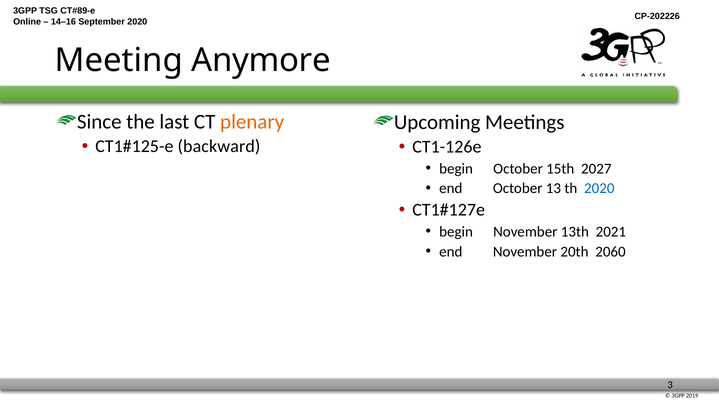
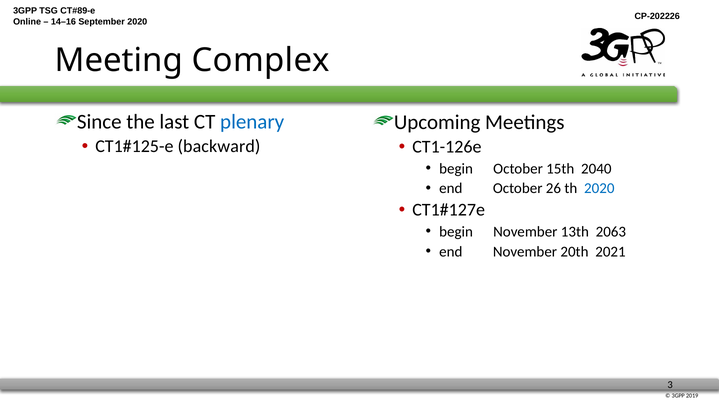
Anymore: Anymore -> Complex
plenary colour: orange -> blue
2027: 2027 -> 2040
13: 13 -> 26
2021: 2021 -> 2063
2060: 2060 -> 2021
